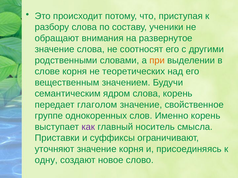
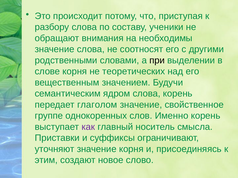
развернутое: развернутое -> необходимы
при colour: orange -> black
одну: одну -> этим
